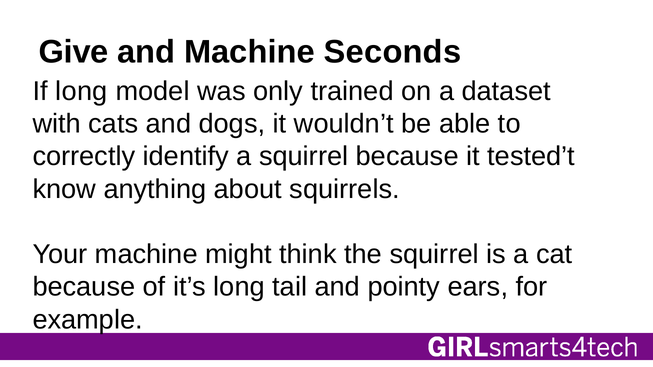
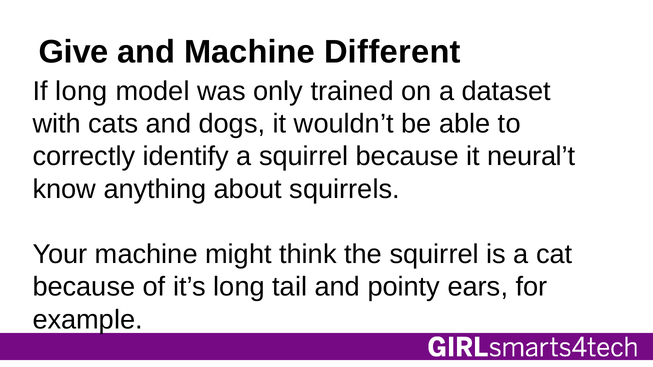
Seconds: Seconds -> Different
tested’t: tested’t -> neural’t
